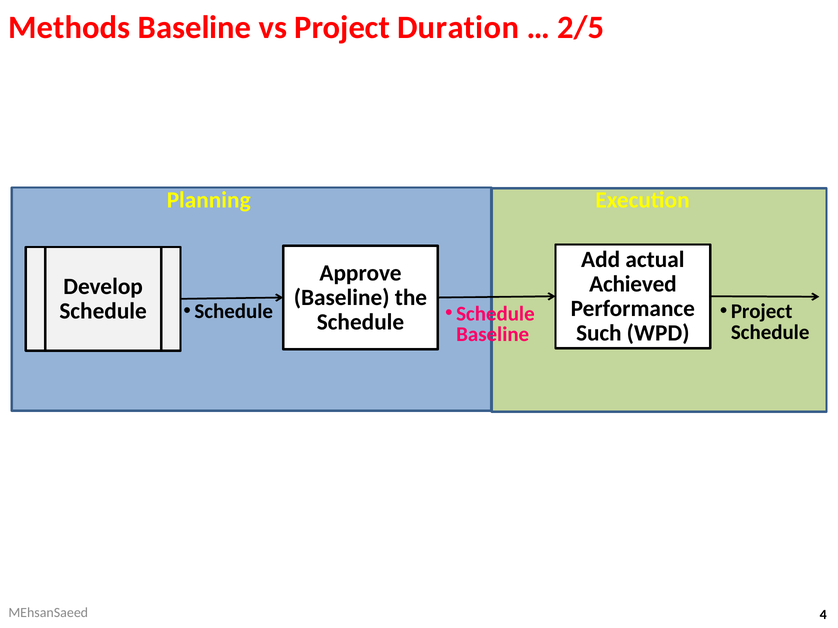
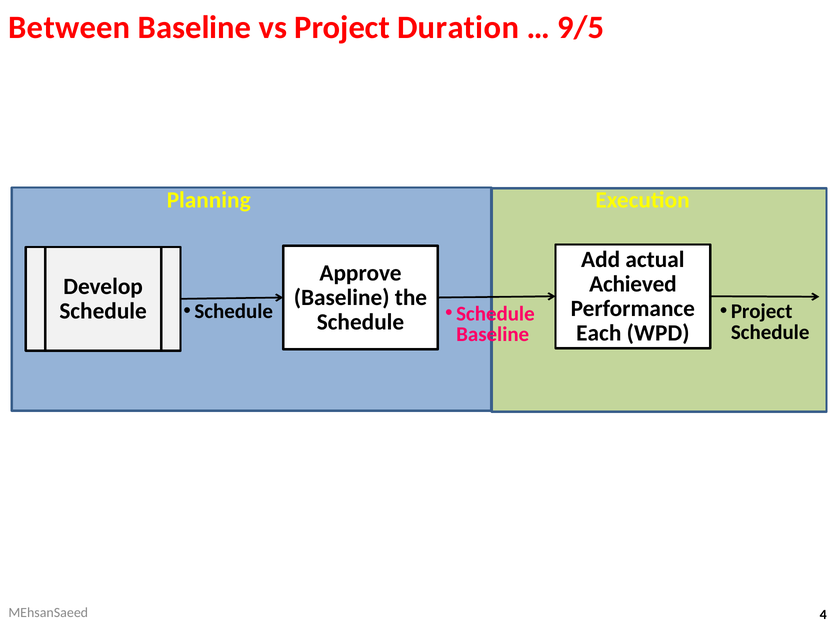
Methods: Methods -> Between
2/5: 2/5 -> 9/5
Such: Such -> Each
